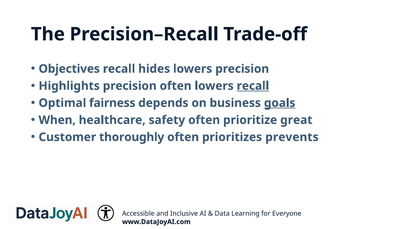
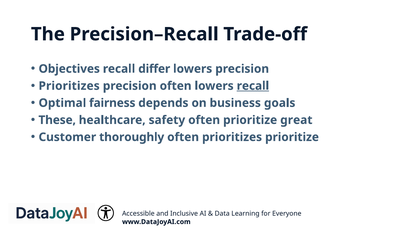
hides: hides -> differ
Highlights at (69, 86): Highlights -> Prioritizes
goals underline: present -> none
When: When -> These
prioritizes prevents: prevents -> prioritize
